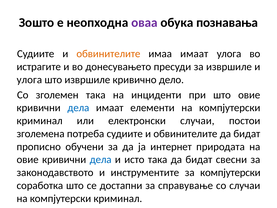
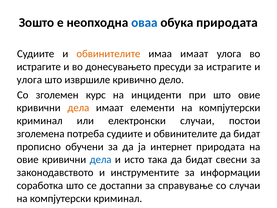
оваа colour: purple -> blue
обука познавања: познавања -> природата
за извршиле: извршиле -> истрагите
зголемен така: така -> курс
дела at (78, 108) colour: blue -> orange
за компјутерски: компјутерски -> информации
